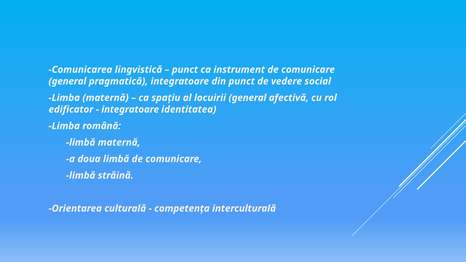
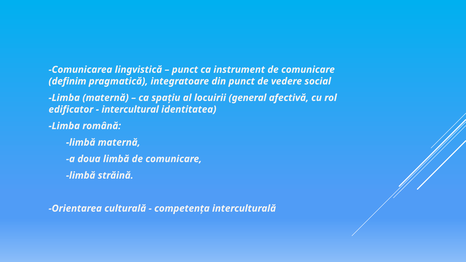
general at (67, 81): general -> definim
integratoare at (130, 109): integratoare -> intercultural
